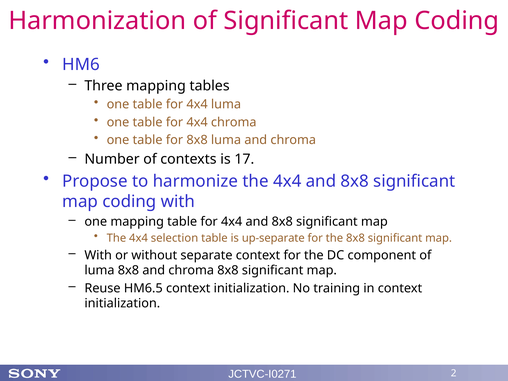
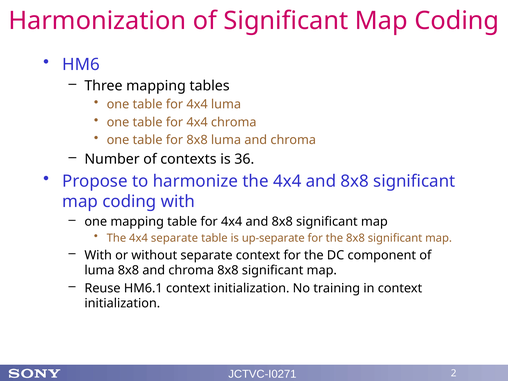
17: 17 -> 36
4x4 selection: selection -> separate
HM6.5: HM6.5 -> HM6.1
